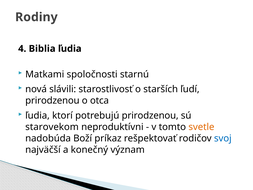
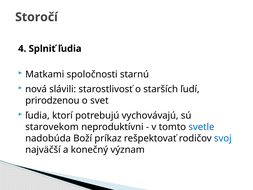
Rodiny: Rodiny -> Storočí
Biblia: Biblia -> Splniť
otca: otca -> svet
potrebujú prirodzenou: prirodzenou -> vychovávajú
svetle colour: orange -> blue
